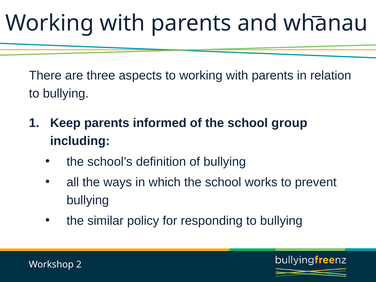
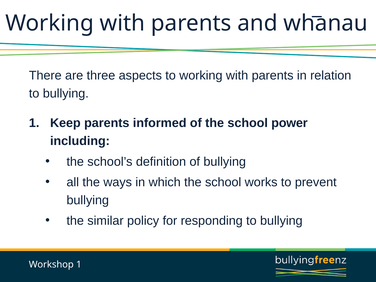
group: group -> power
Workshop 2: 2 -> 1
